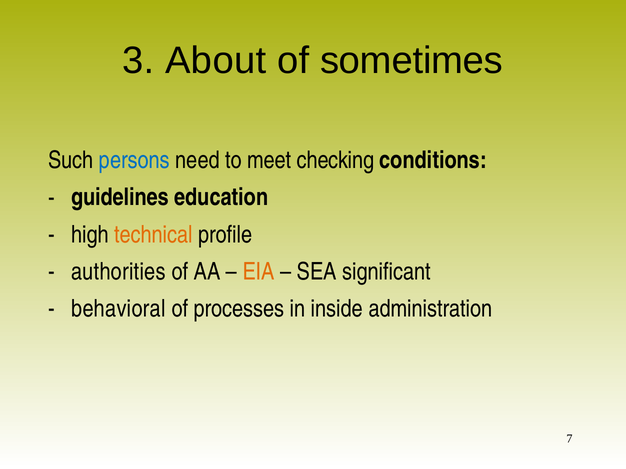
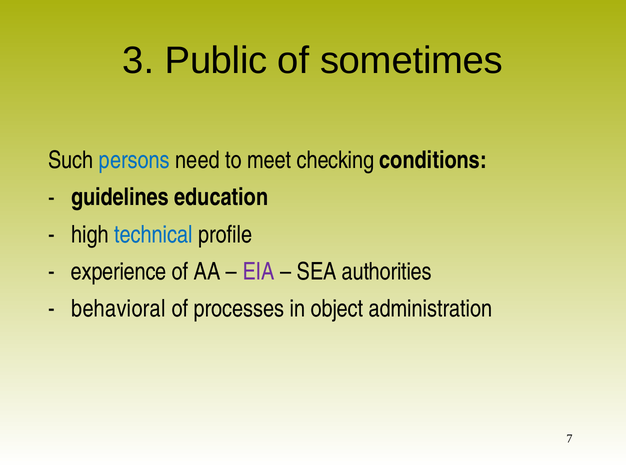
About: About -> Public
technical colour: orange -> blue
authorities: authorities -> experience
EIA colour: orange -> purple
significant: significant -> authorities
inside: inside -> object
